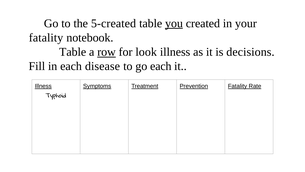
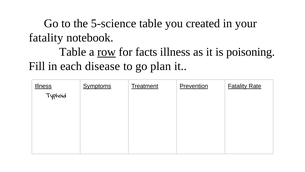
5-created: 5-created -> 5-science
you underline: present -> none
look: look -> facts
decisions: decisions -> poisoning
go each: each -> plan
